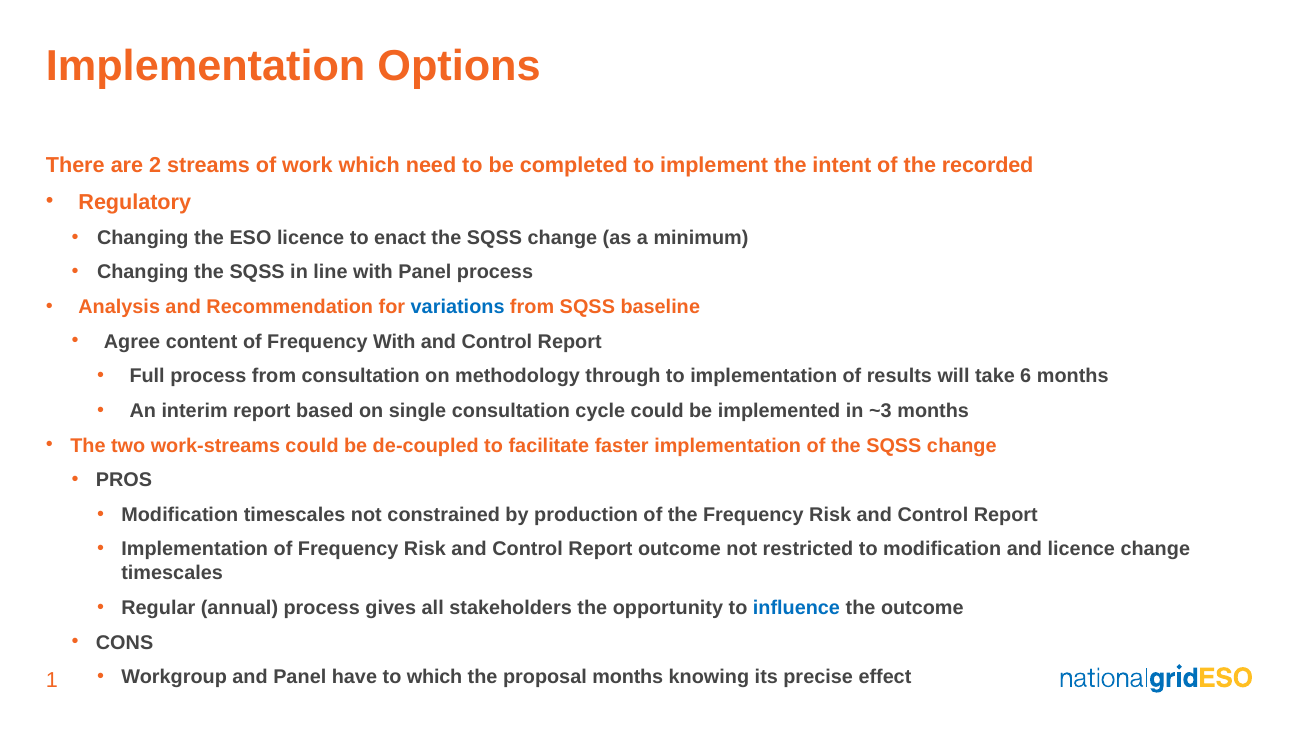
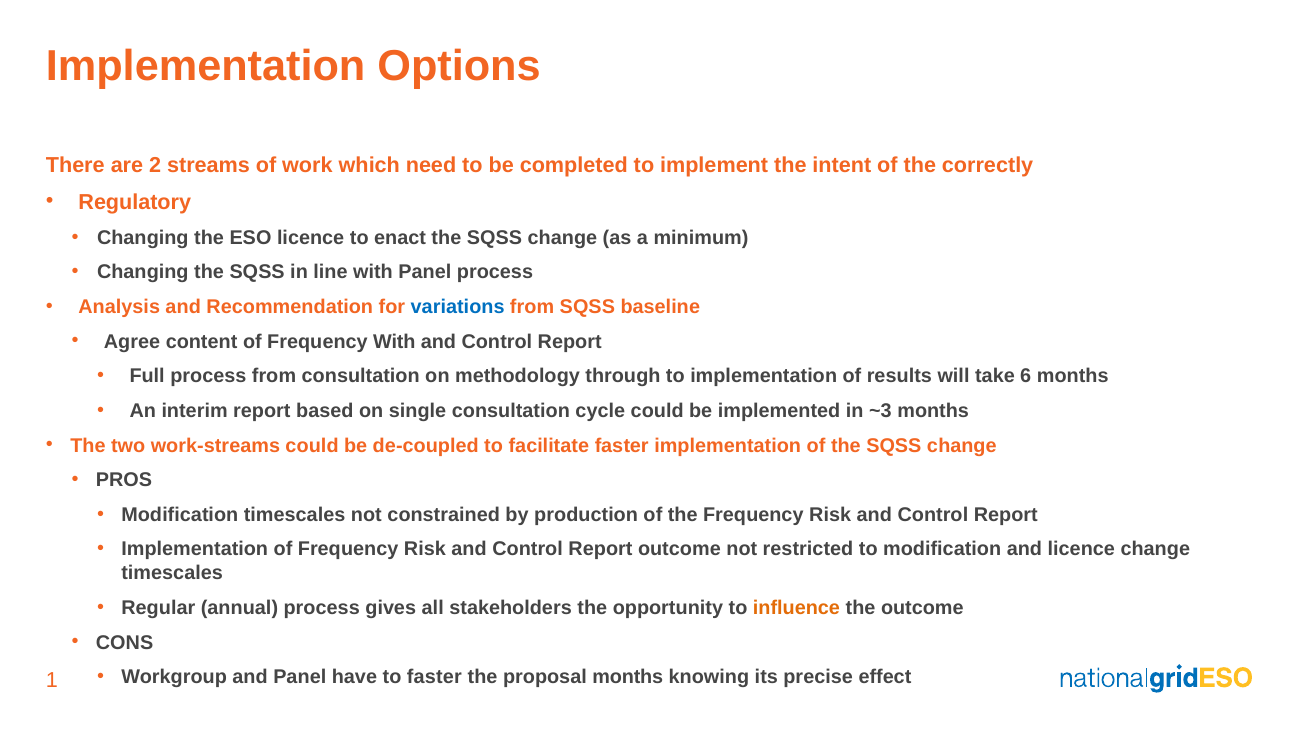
recorded: recorded -> correctly
influence colour: blue -> orange
to which: which -> faster
